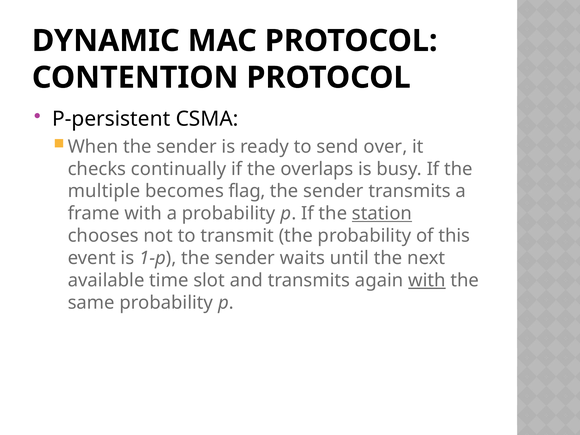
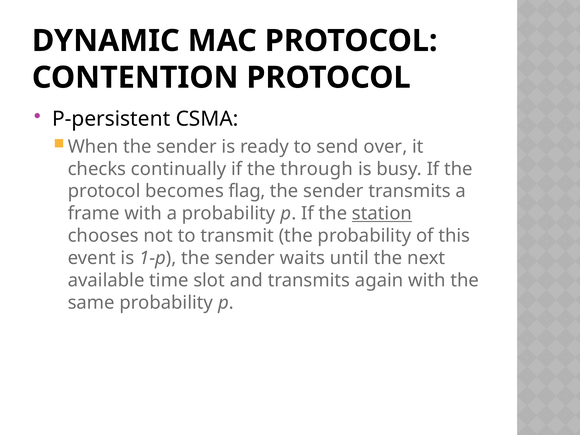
overlaps: overlaps -> through
multiple at (104, 191): multiple -> protocol
with at (427, 280) underline: present -> none
